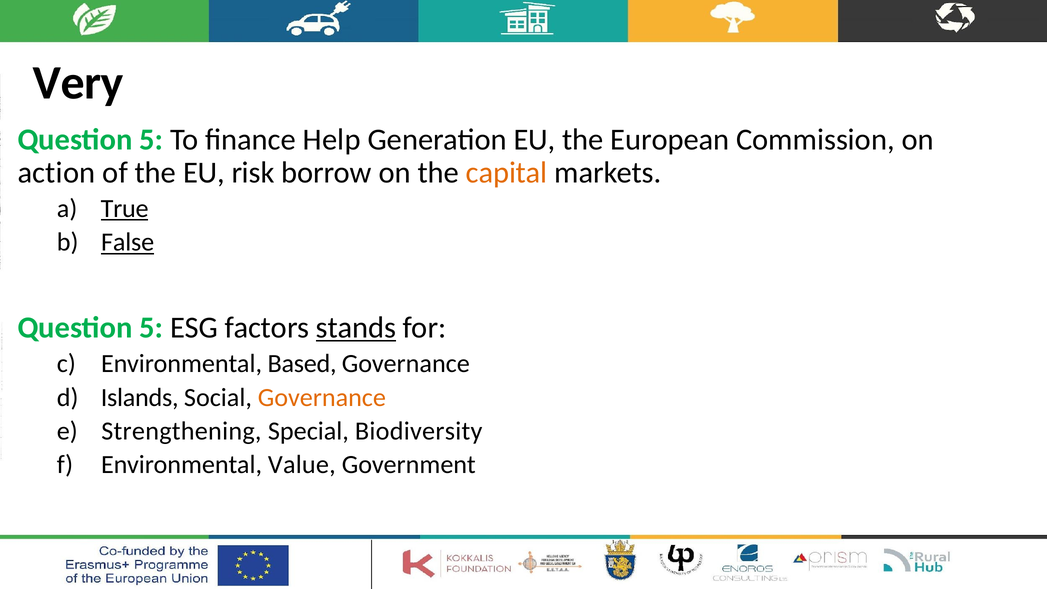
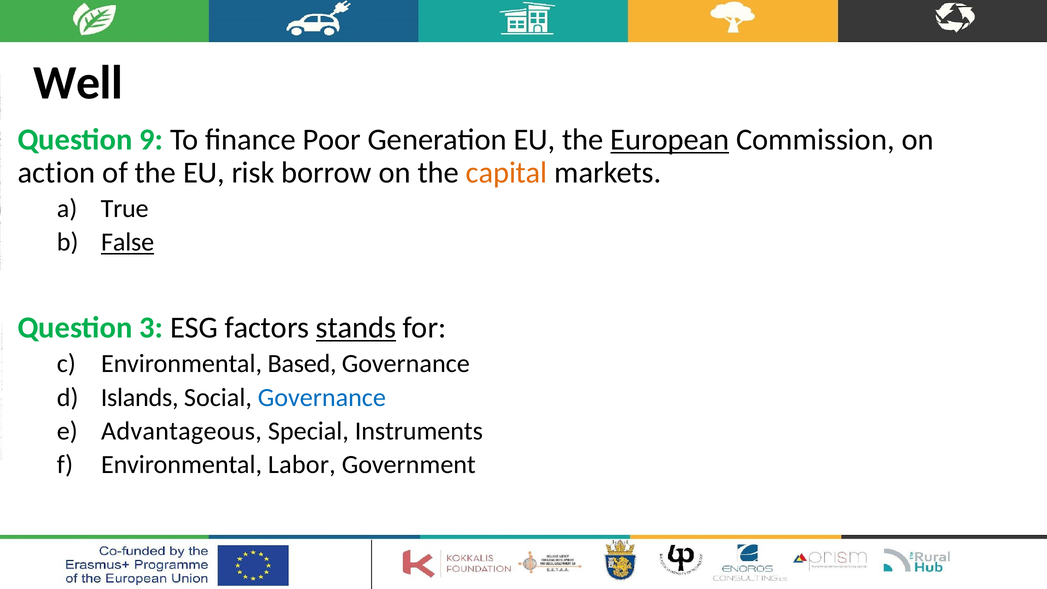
Very: Very -> Well
5 at (151, 140): 5 -> 9
Help: Help -> Poor
European underline: none -> present
True underline: present -> none
5 at (151, 328): 5 -> 3
Governance at (322, 397) colour: orange -> blue
Strengthening: Strengthening -> Advantageous
Biodiversity: Biodiversity -> Instruments
Value: Value -> Labor
